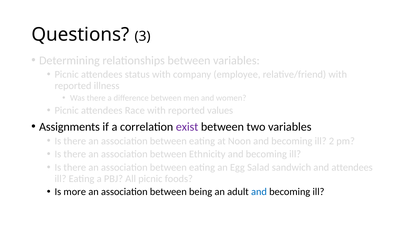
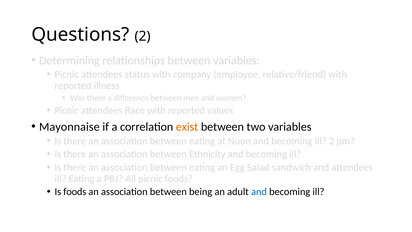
Questions 3: 3 -> 2
Assignments: Assignments -> Mayonnaise
exist colour: purple -> orange
Is more: more -> foods
